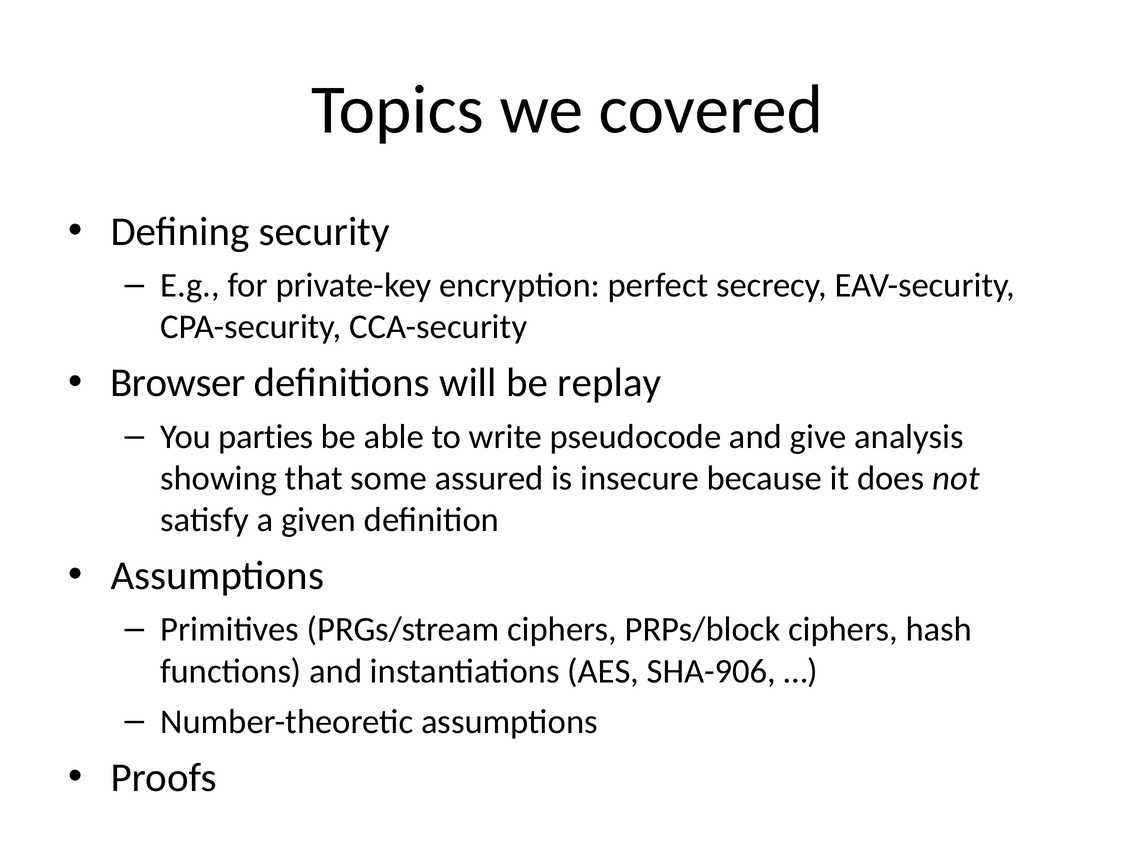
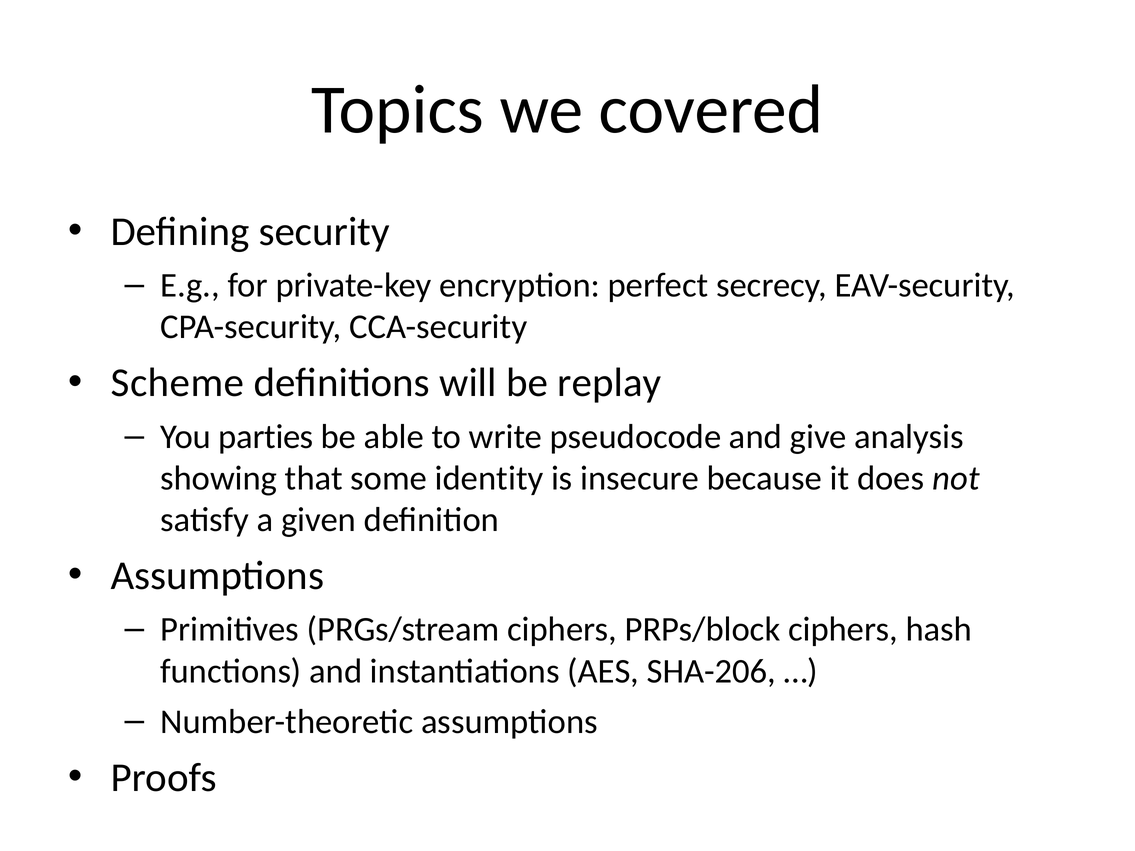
Browser: Browser -> Scheme
assured: assured -> identity
SHA-906: SHA-906 -> SHA-206
